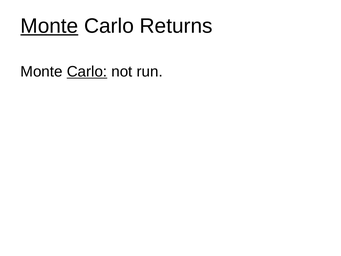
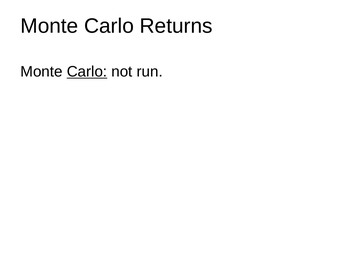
Monte at (49, 26) underline: present -> none
